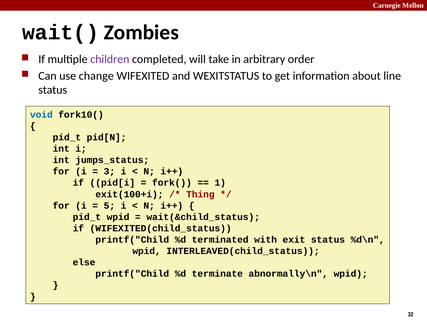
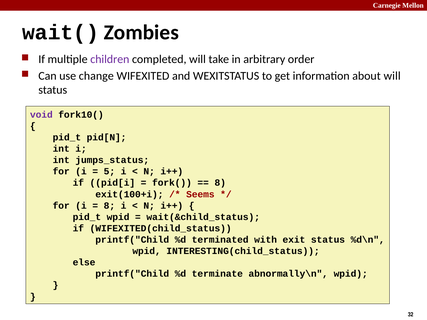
about line: line -> will
void colour: blue -> purple
3: 3 -> 5
1 at (220, 183): 1 -> 8
Thing: Thing -> Seems
5 at (109, 206): 5 -> 8
INTERLEAVED(child_status: INTERLEAVED(child_status -> INTERESTING(child_status
